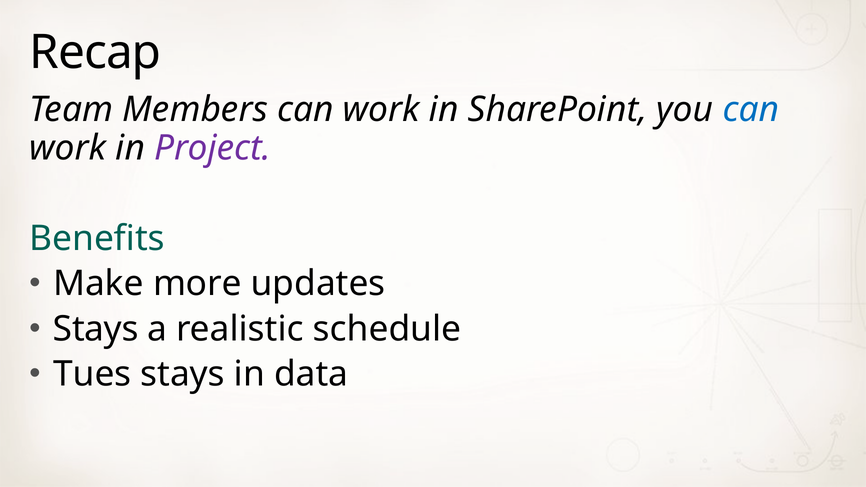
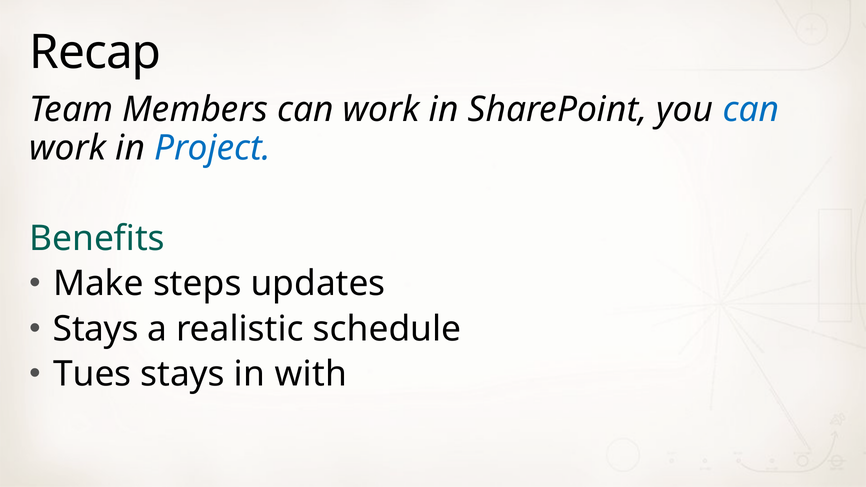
Project colour: purple -> blue
more: more -> steps
data: data -> with
